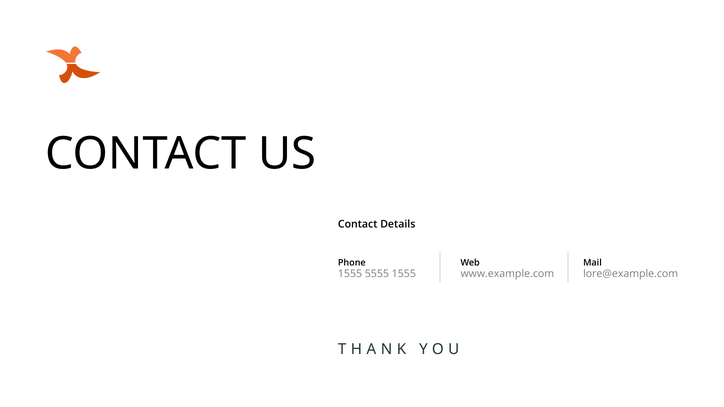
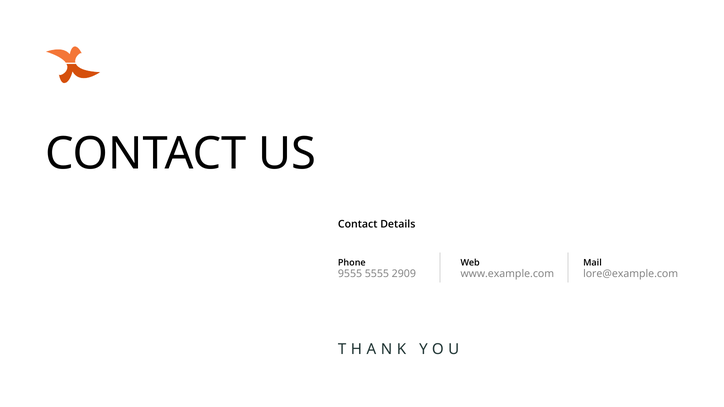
1555 at (350, 274): 1555 -> 9555
5555 1555: 1555 -> 2909
